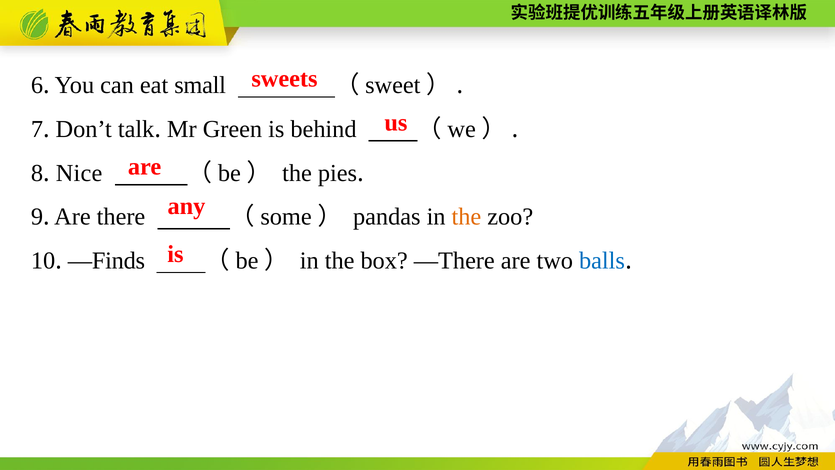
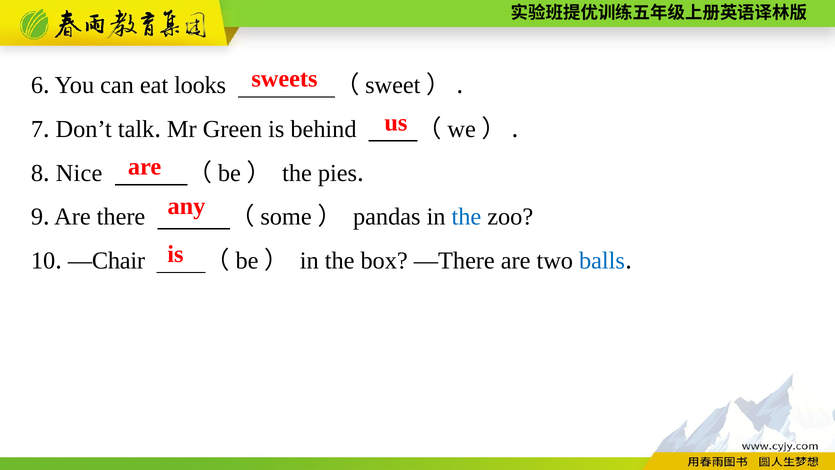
small: small -> looks
the at (466, 217) colour: orange -> blue
—Finds: —Finds -> —Chair
